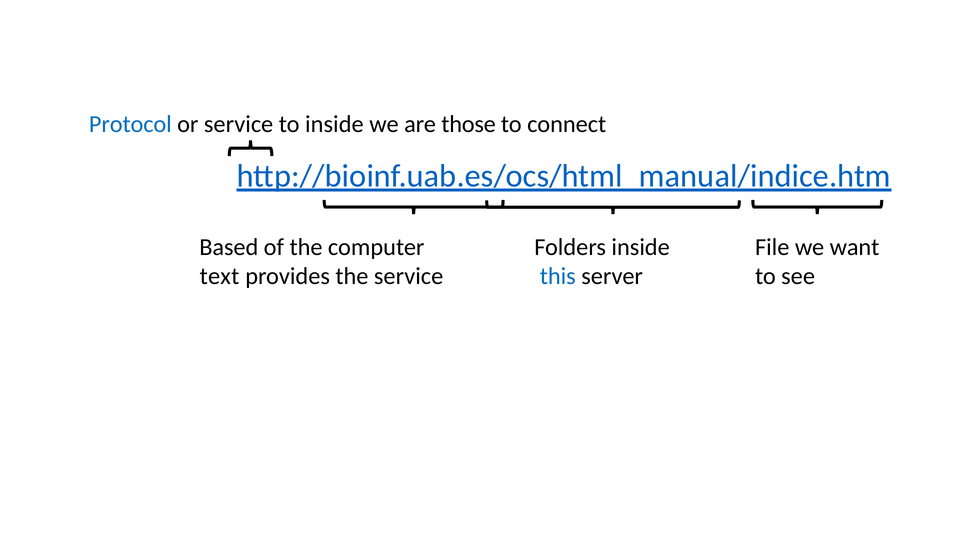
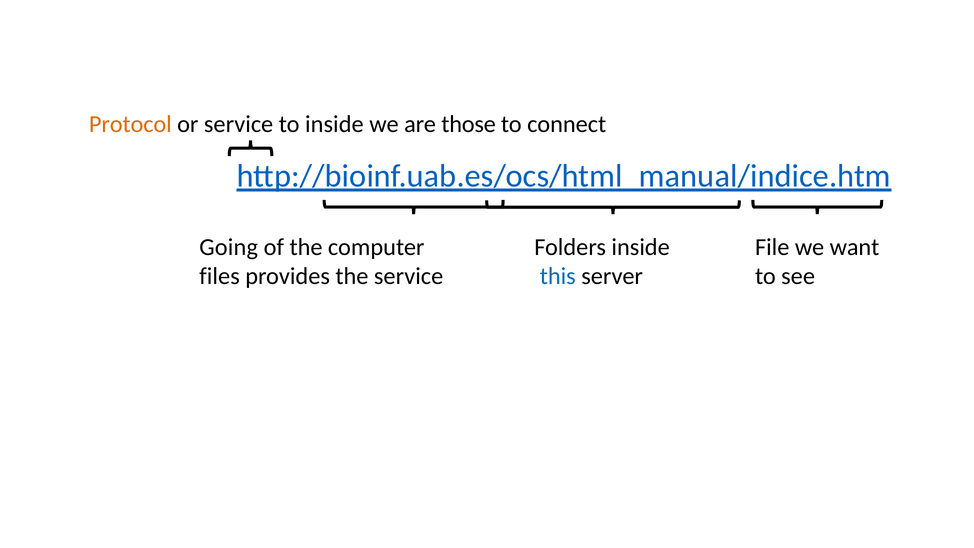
Protocol colour: blue -> orange
Based: Based -> Going
text: text -> files
